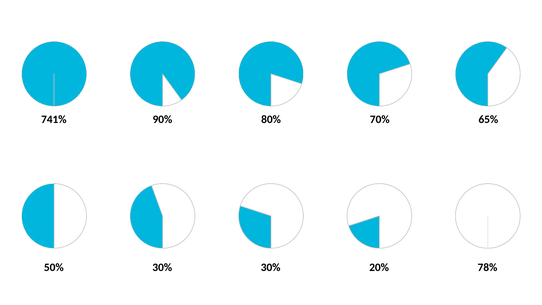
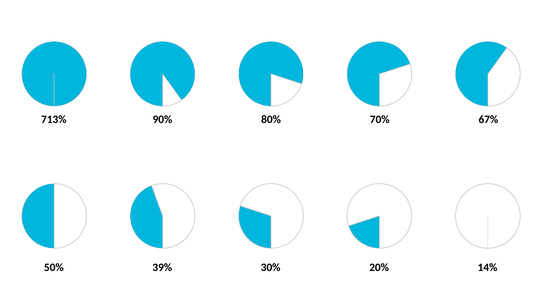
741%: 741% -> 713%
65%: 65% -> 67%
50% 30%: 30% -> 39%
78%: 78% -> 14%
